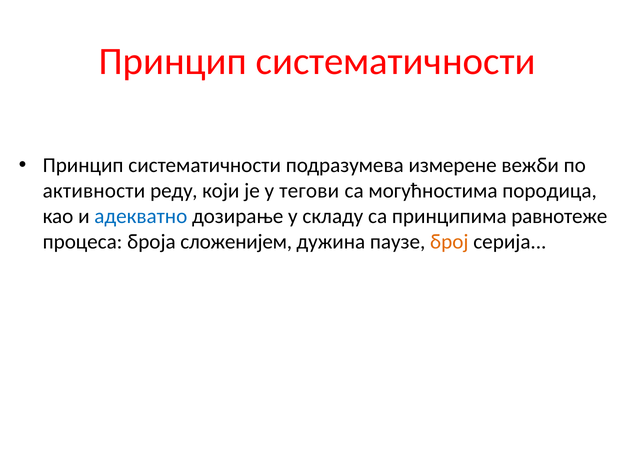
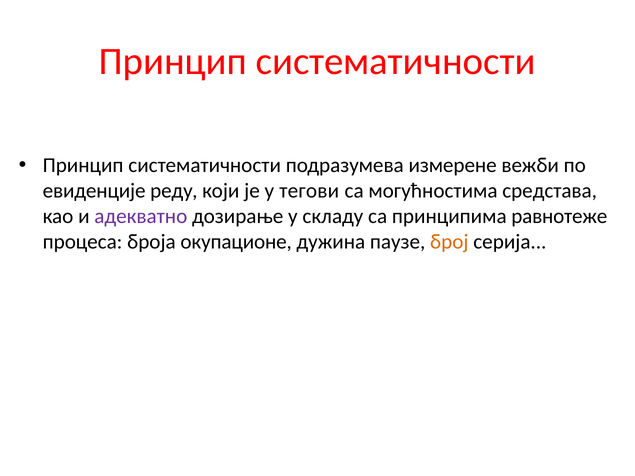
активности: активности -> евиденције
породица: породица -> средстава
адекватно colour: blue -> purple
сложенијем: сложенијем -> окупационе
